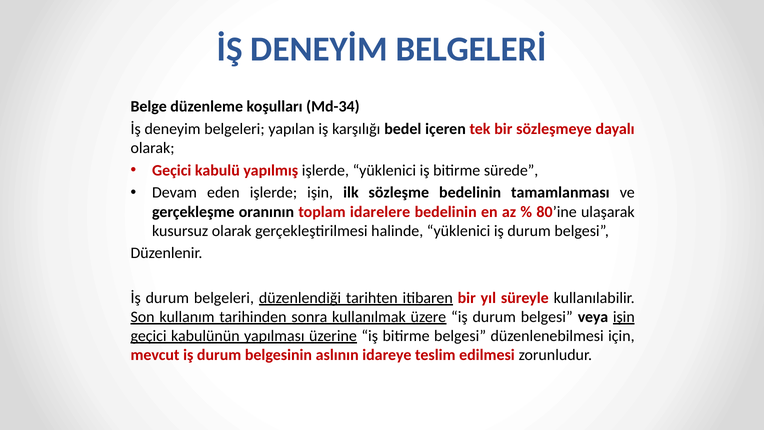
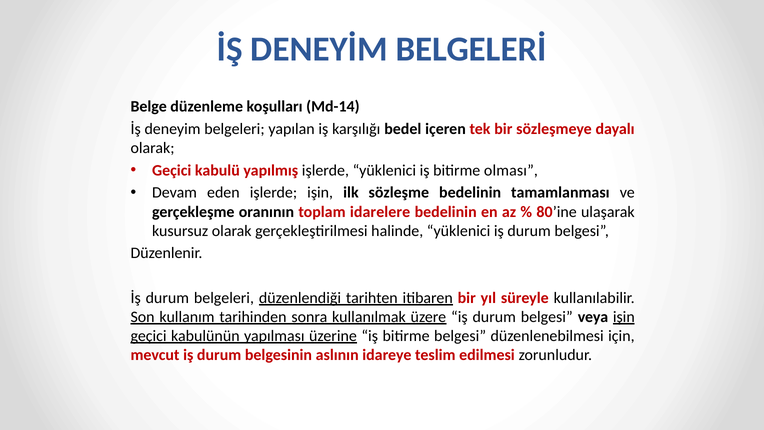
Md-34: Md-34 -> Md-14
sürede: sürede -> olması
